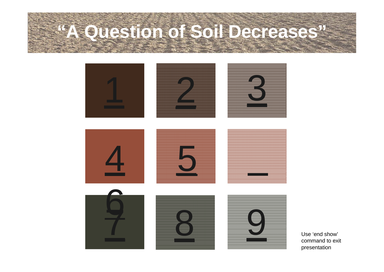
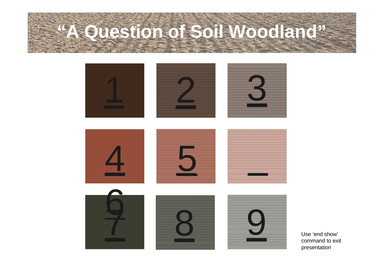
Decreases: Decreases -> Woodland
